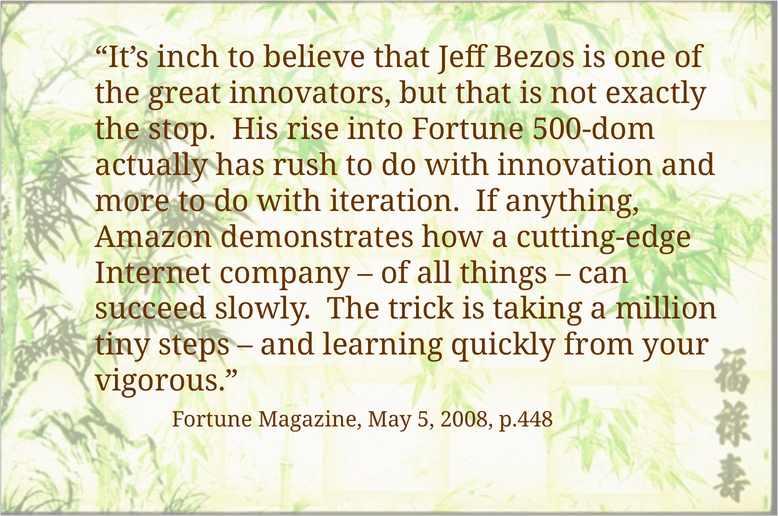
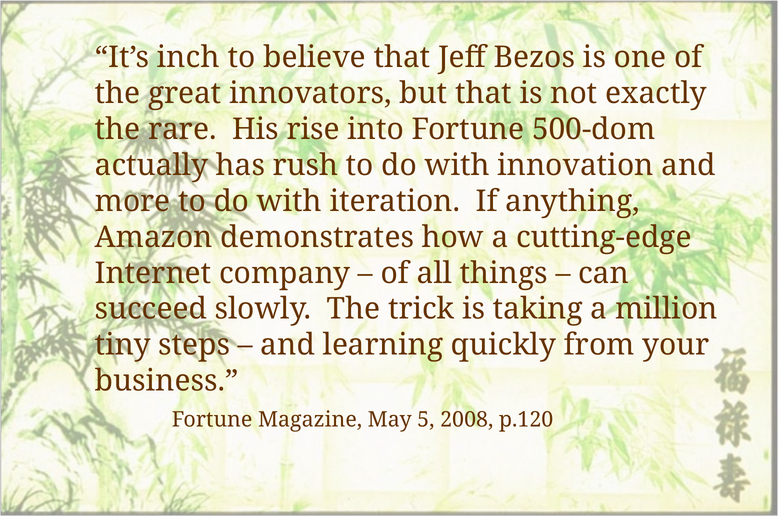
stop: stop -> rare
vigorous: vigorous -> business
p.448: p.448 -> p.120
